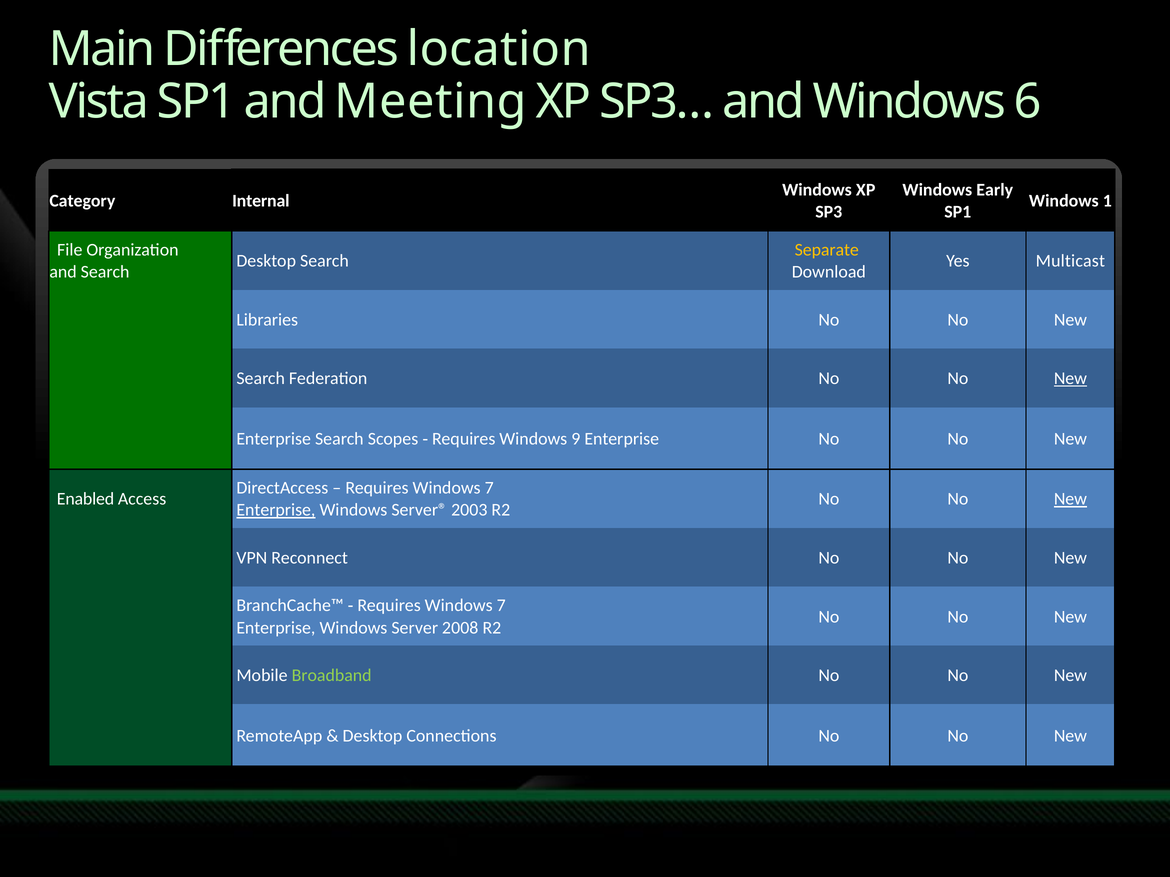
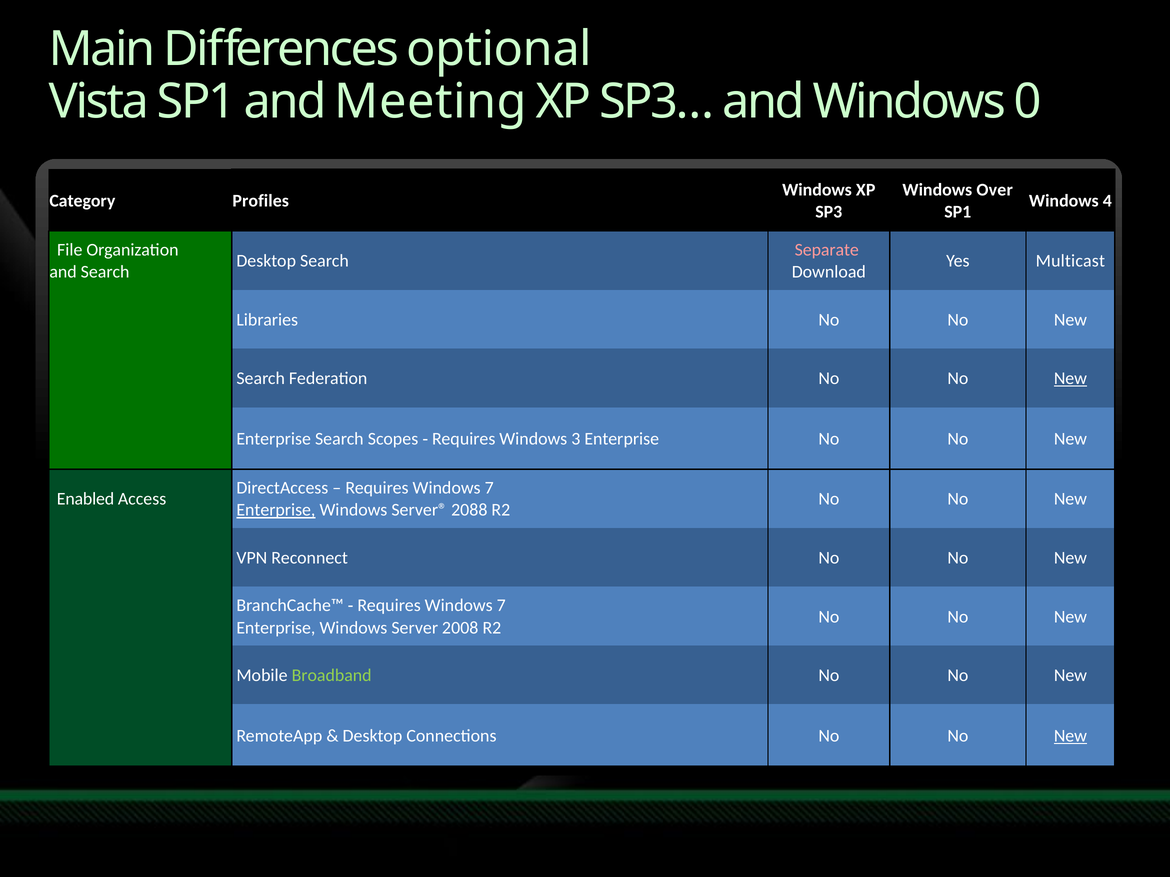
Differences location: location -> optional
6: 6 -> 0
Early: Early -> Over
Internal: Internal -> Profiles
1: 1 -> 4
Separate colour: yellow -> pink
9: 9 -> 3
New at (1070, 499) underline: present -> none
2003: 2003 -> 2088
New at (1070, 736) underline: none -> present
